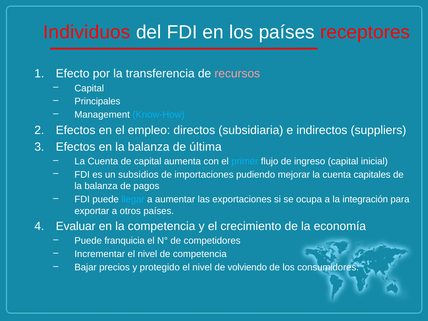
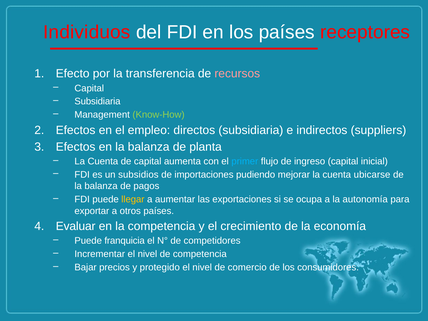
Principales at (97, 102): Principales -> Subsidiaria
Know-How colour: light blue -> light green
última: última -> planta
capitales: capitales -> ubicarse
llegar colour: light blue -> yellow
integración: integración -> autonomía
volviendo: volviendo -> comercio
